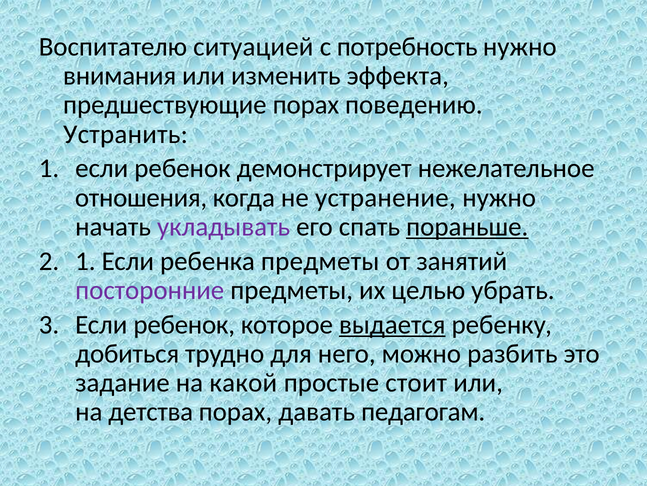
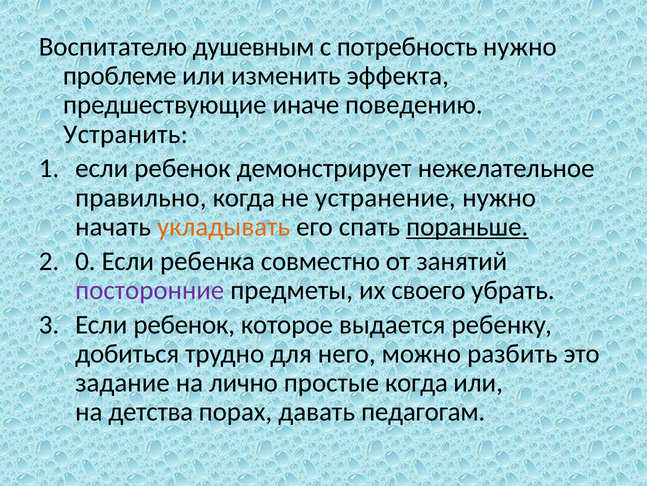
ситуацией: ситуацией -> душевным
внимания: внимания -> проблеме
предшествующие порах: порах -> иначе
отношения: отношения -> правильно
укладывать colour: purple -> orange
2 1: 1 -> 0
ребенка предметы: предметы -> совместно
целью: целью -> своего
выдается underline: present -> none
какой: какой -> лично
простые стоит: стоит -> когда
